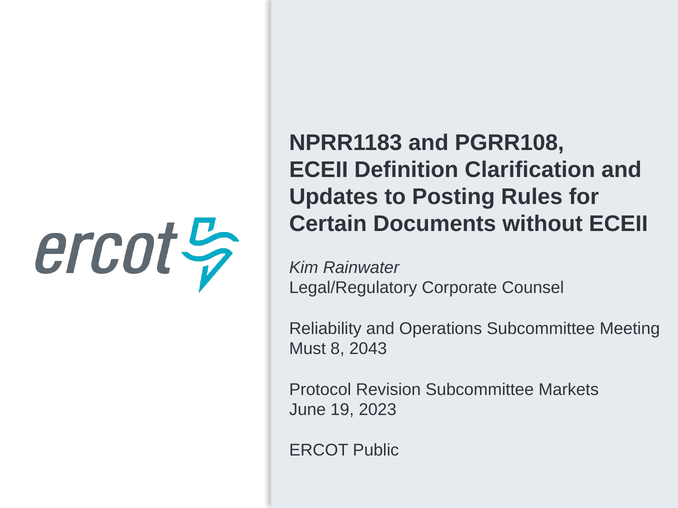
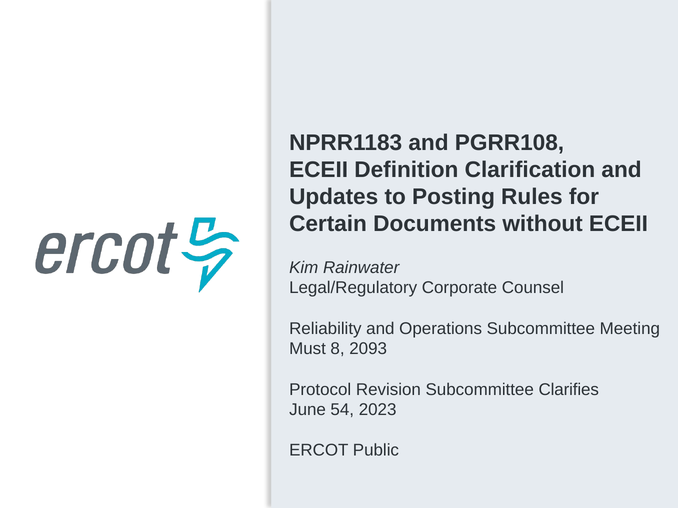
2043: 2043 -> 2093
Markets: Markets -> Clarifies
19: 19 -> 54
